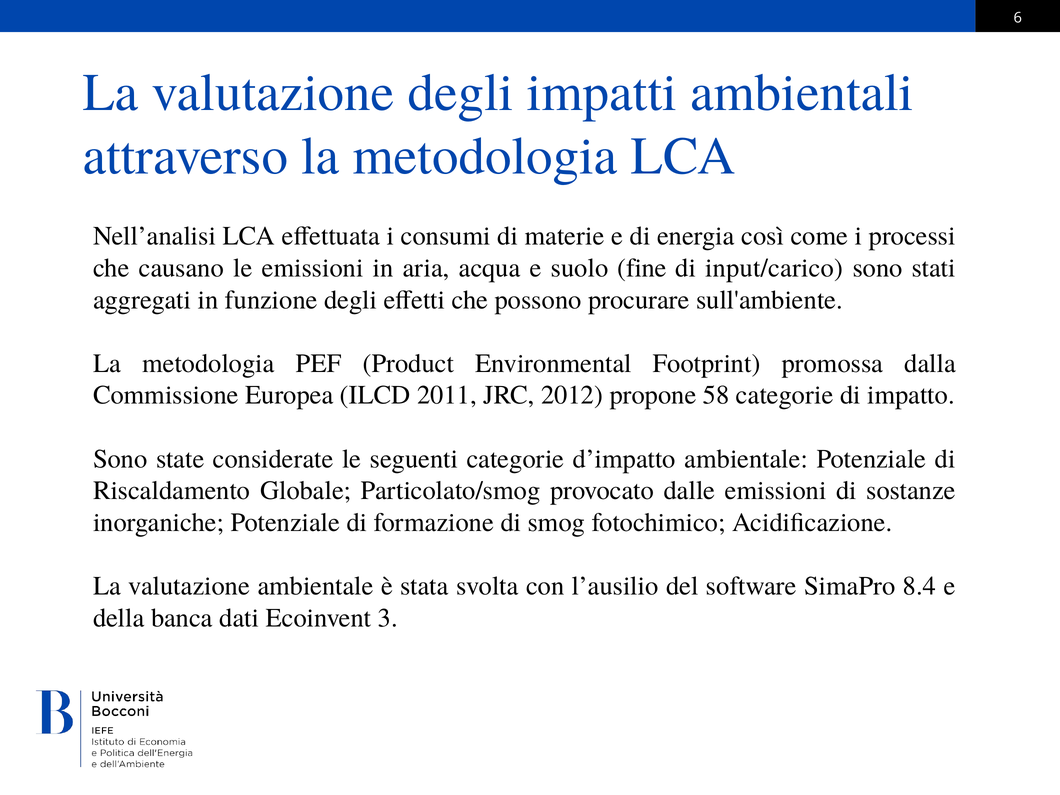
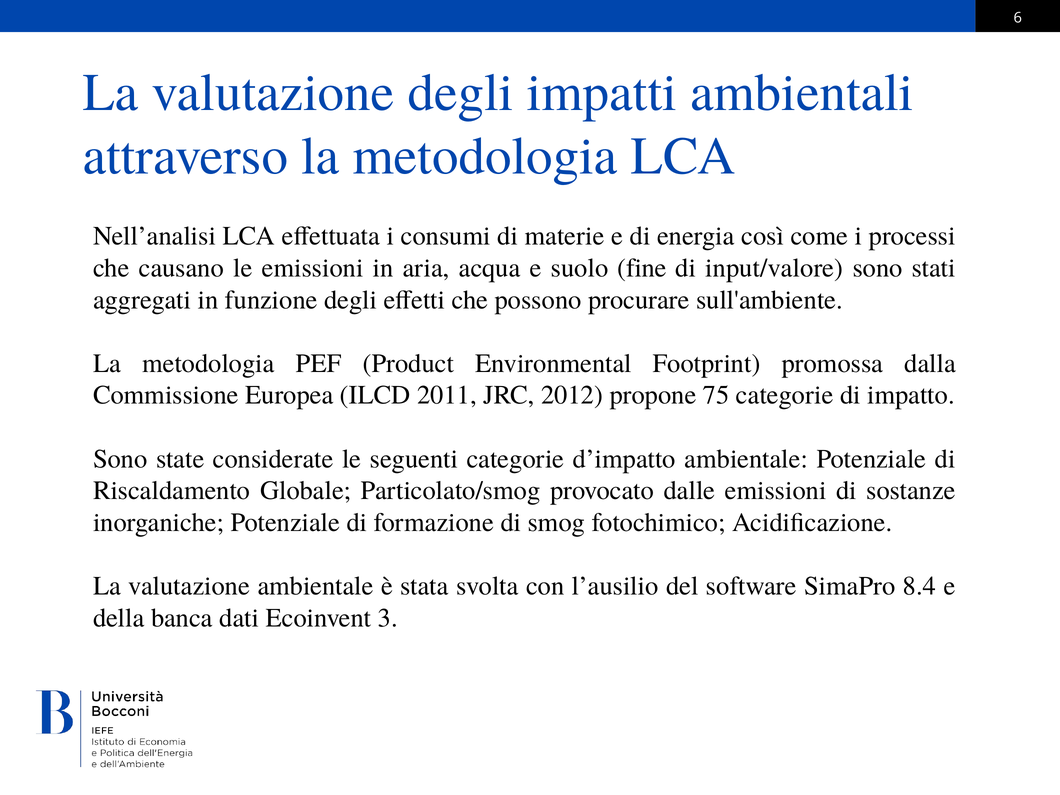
input/carico: input/carico -> input/valore
58: 58 -> 75
